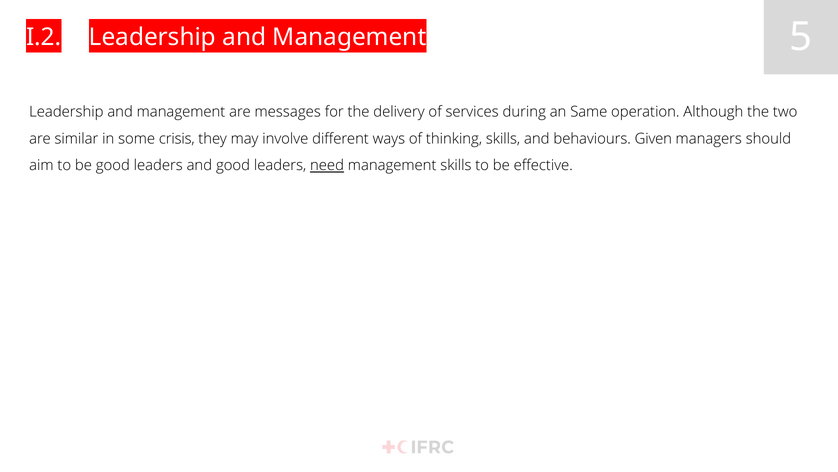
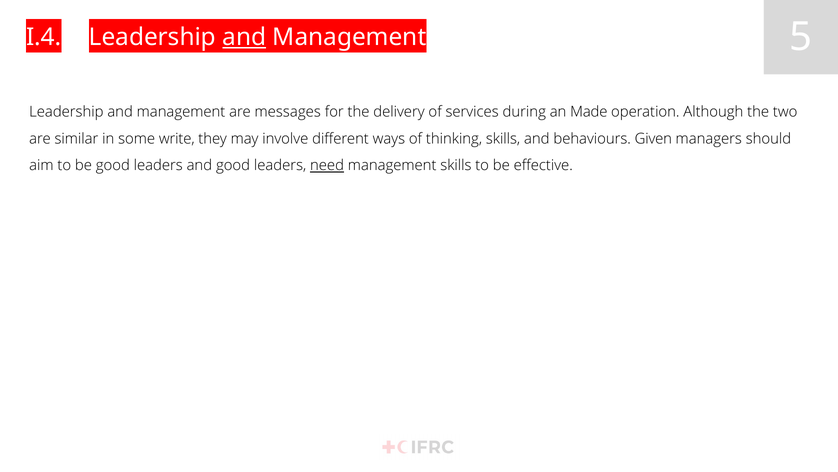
I.2: I.2 -> I.4
and at (244, 37) underline: none -> present
Same: Same -> Made
crisis: crisis -> write
